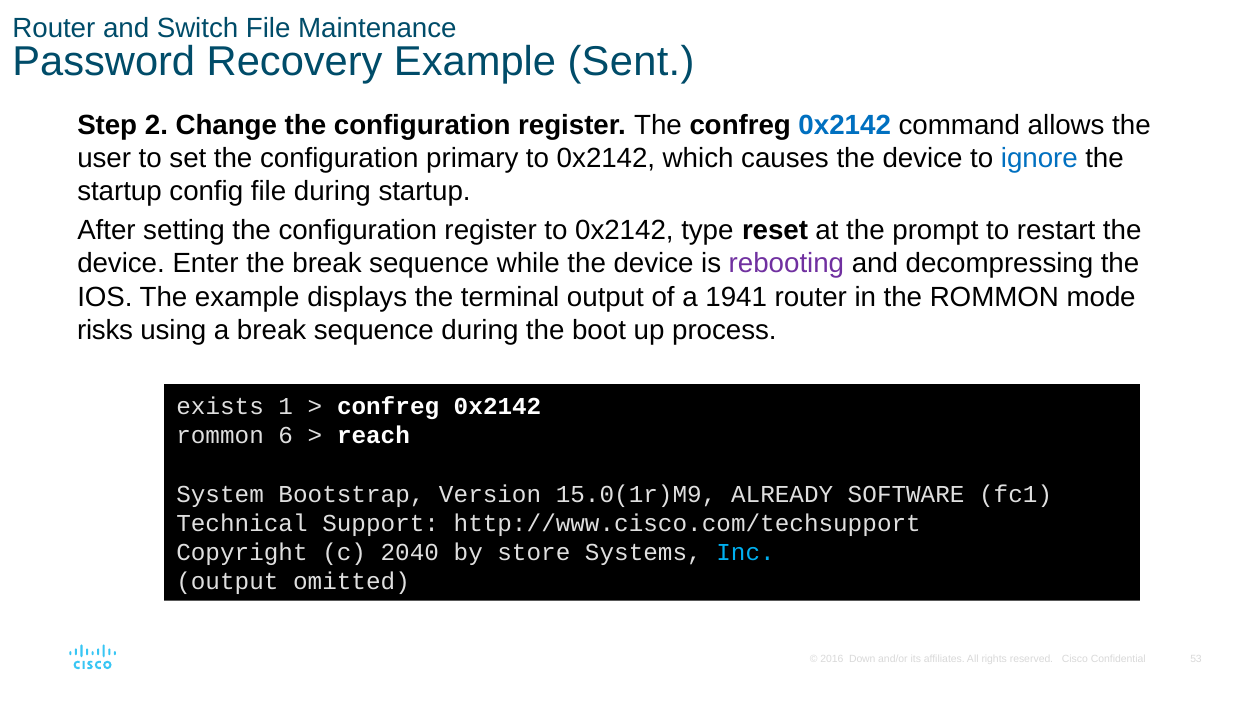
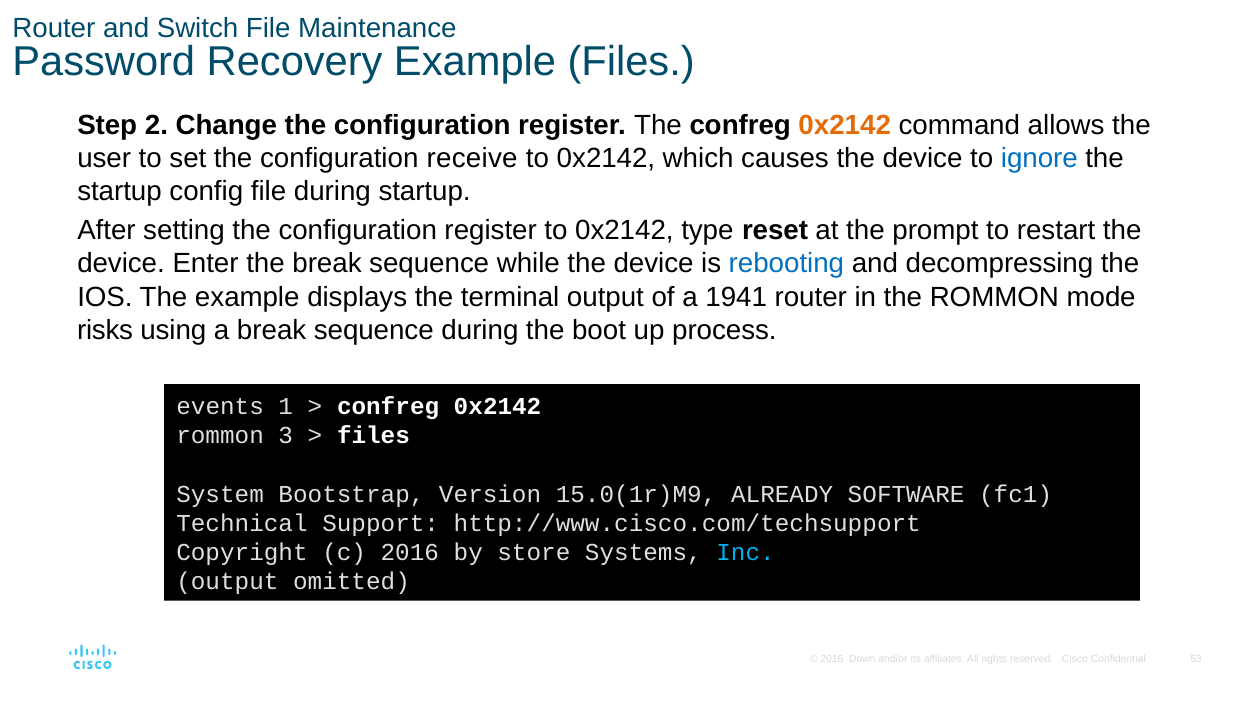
Example Sent: Sent -> Files
0x2142 at (845, 125) colour: blue -> orange
primary: primary -> receive
rebooting colour: purple -> blue
exists: exists -> events
6: 6 -> 3
reach at (373, 436): reach -> files
c 2040: 2040 -> 2016
